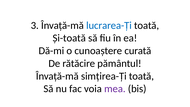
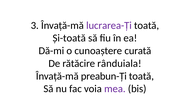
lucrarea-Ți colour: blue -> purple
pământul: pământul -> rânduiala
simțirea-Ți: simțirea-Ți -> preabun-Ți
